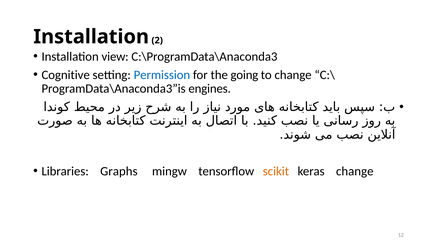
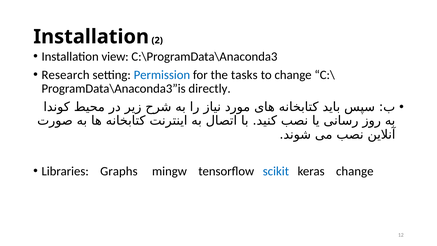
Cognitive: Cognitive -> Research
going: going -> tasks
engines: engines -> directly
scikit colour: orange -> blue
